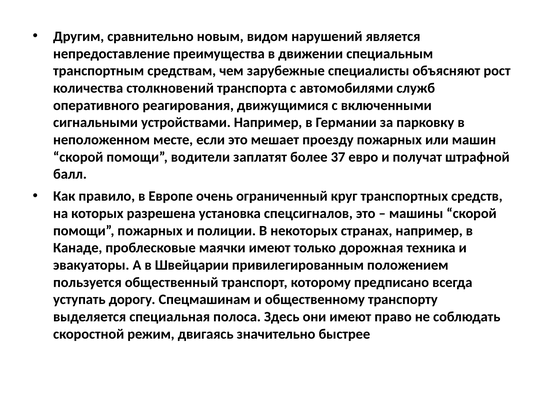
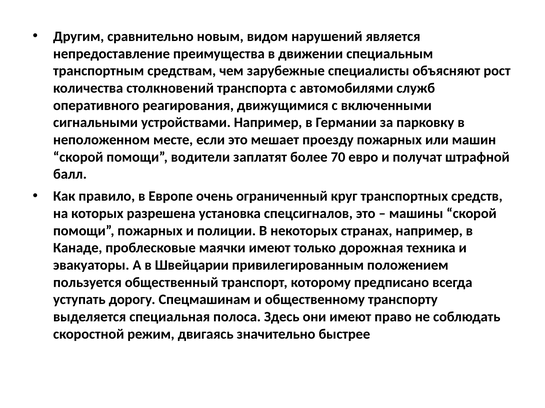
37: 37 -> 70
